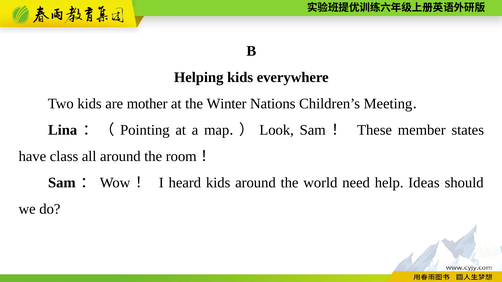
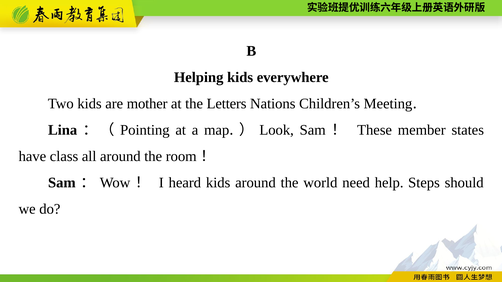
Winter: Winter -> Letters
Ideas: Ideas -> Steps
